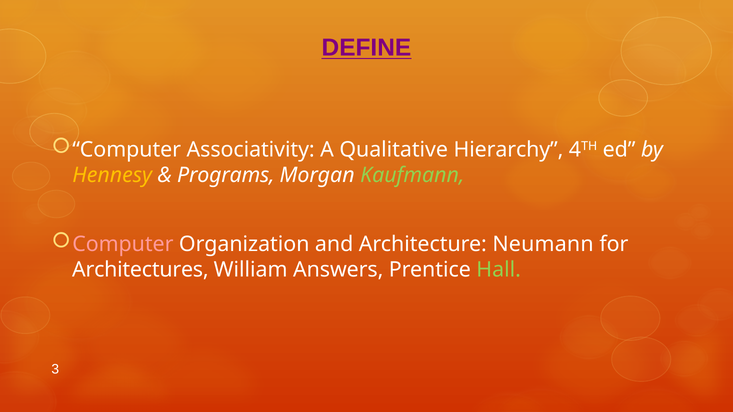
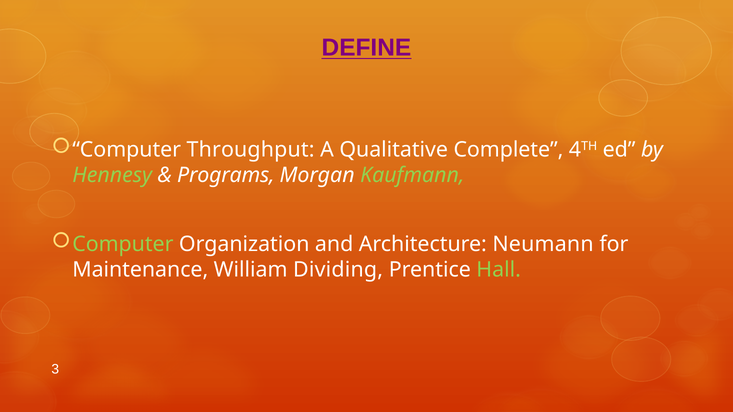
Associativity: Associativity -> Throughput
Hierarchy: Hierarchy -> Complete
Hennesy colour: yellow -> light green
Computer at (123, 244) colour: pink -> light green
Architectures: Architectures -> Maintenance
Answers: Answers -> Dividing
